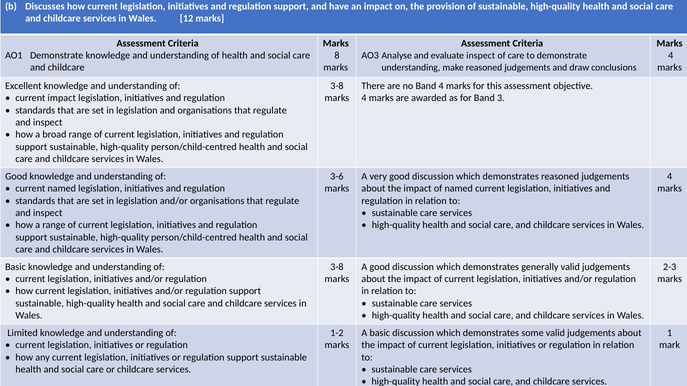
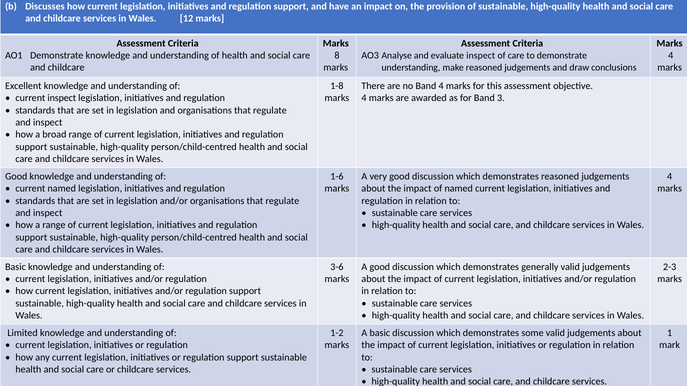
3-8 at (337, 86): 3-8 -> 1-8
current impact: impact -> inspect
3-6: 3-6 -> 1-6
3-8 at (337, 267): 3-8 -> 3-6
